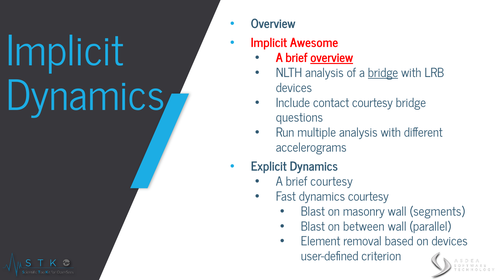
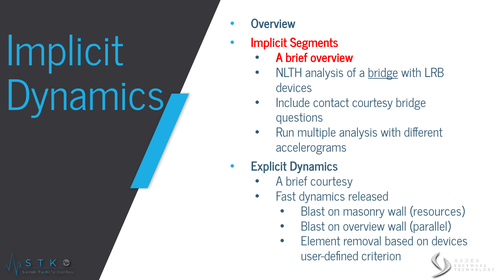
Awesome: Awesome -> Segments
overview at (332, 58) underline: present -> none
dynamics courtesy: courtesy -> released
segments: segments -> resources
on between: between -> overview
